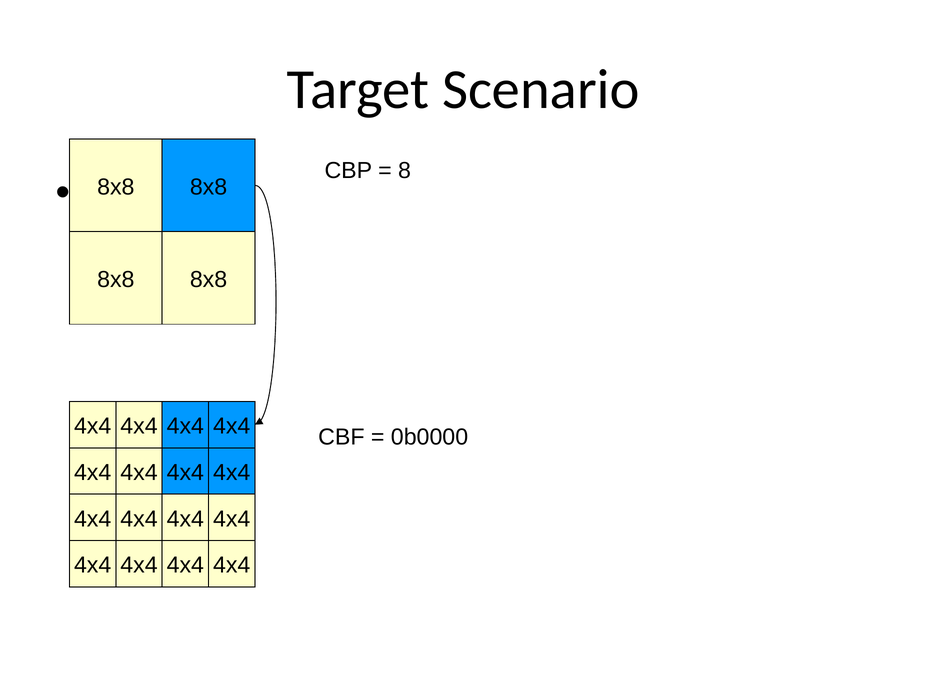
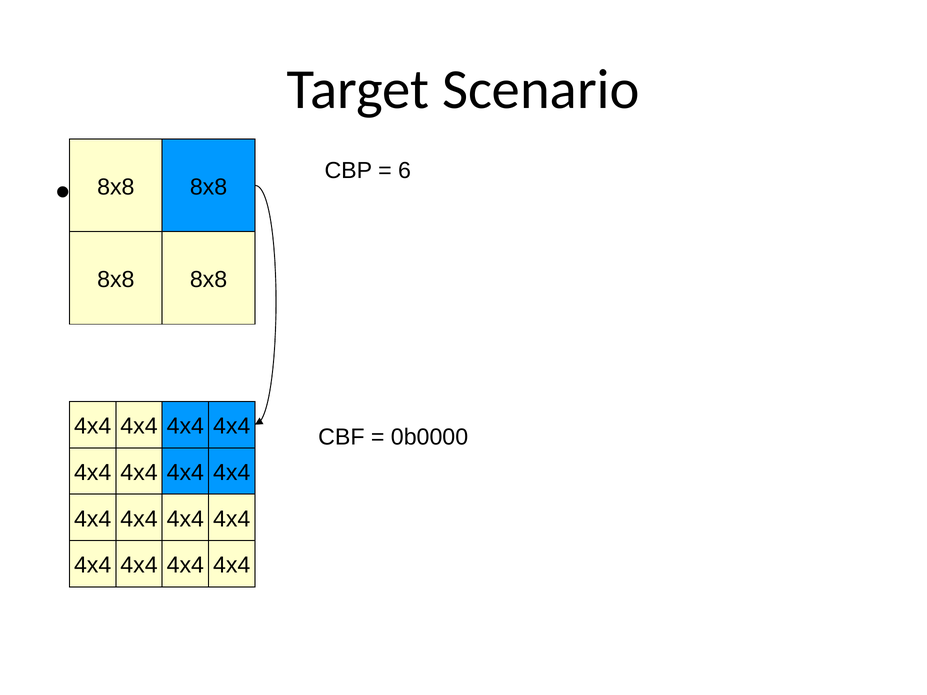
8: 8 -> 6
